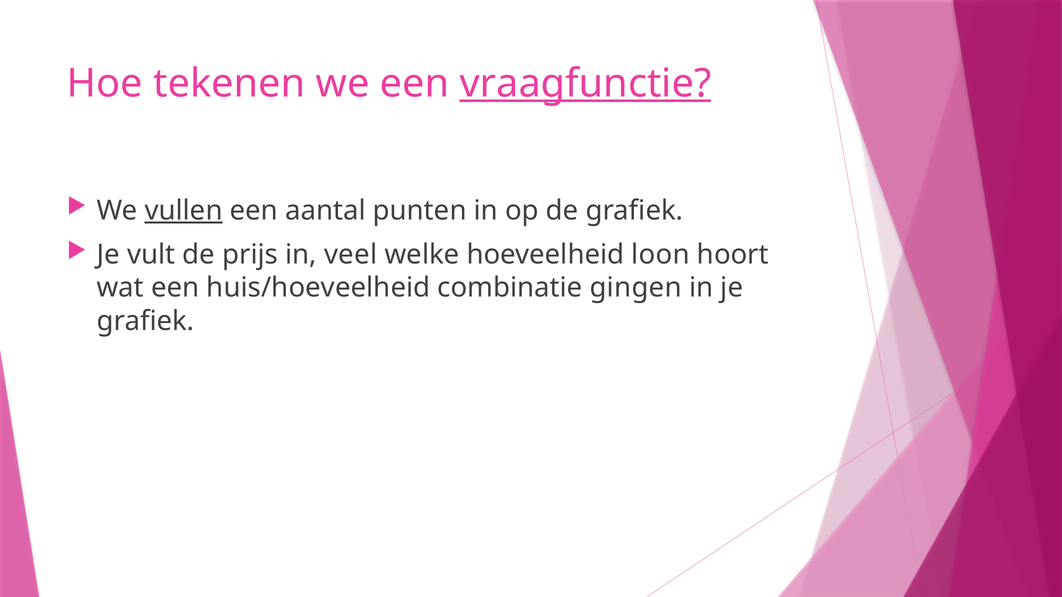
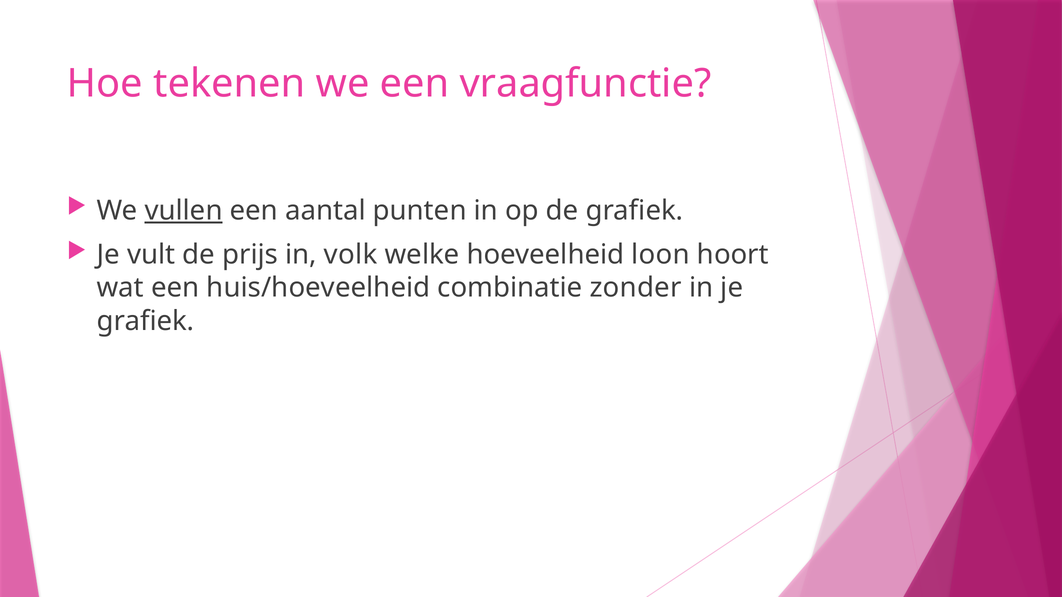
vraagfunctie underline: present -> none
veel: veel -> volk
gingen: gingen -> zonder
